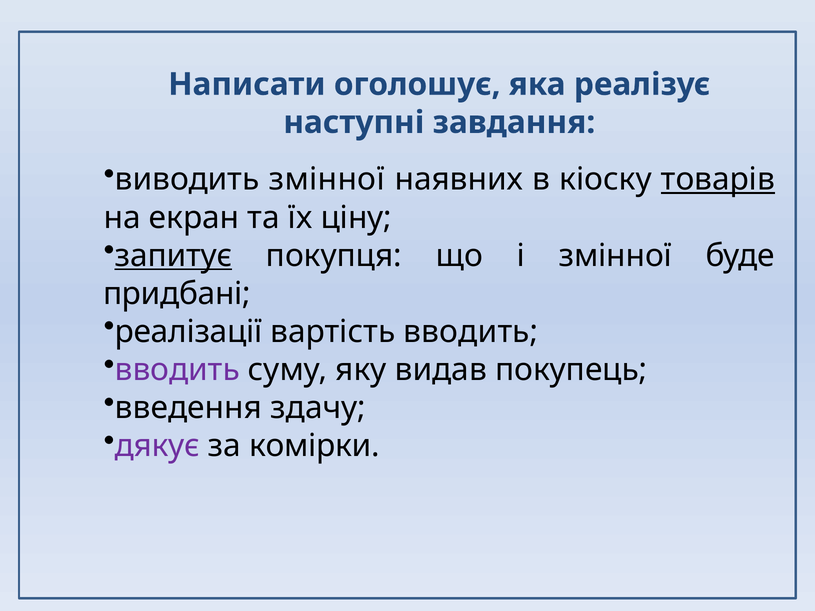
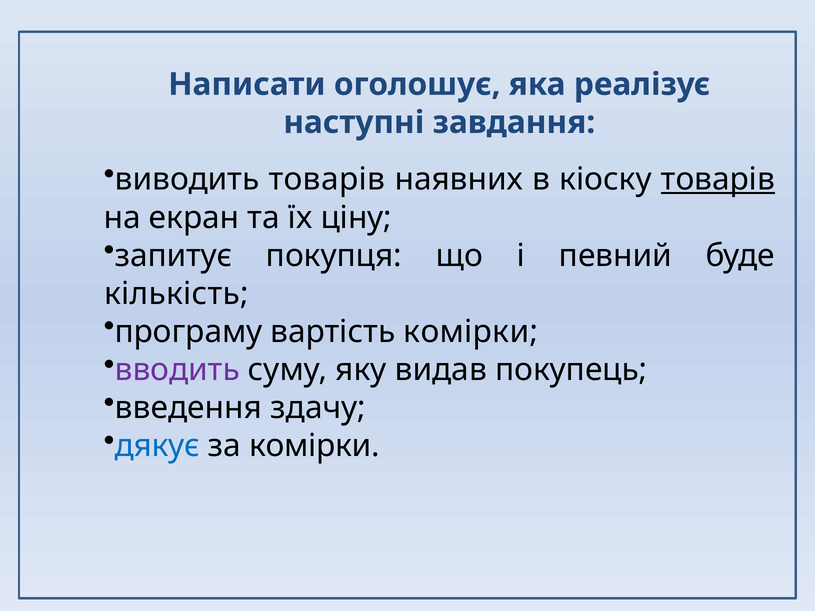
виводить змінної: змінної -> товарів
запитує underline: present -> none
і змінної: змінної -> певний
придбані: придбані -> кількість
реалізації: реалізації -> програму
вартість вводить: вводить -> комірки
дякує colour: purple -> blue
